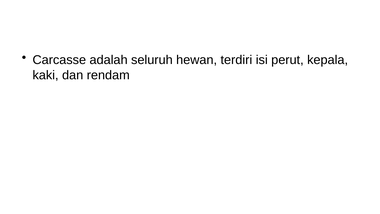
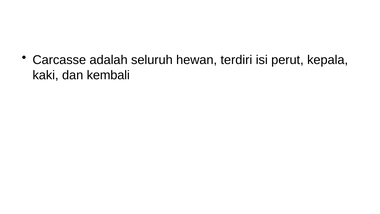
rendam: rendam -> kembali
